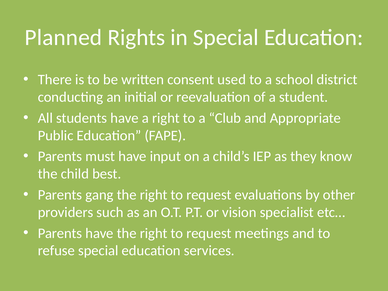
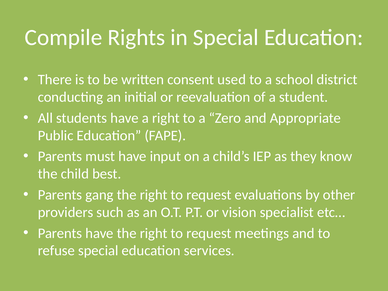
Planned: Planned -> Compile
Club: Club -> Zero
